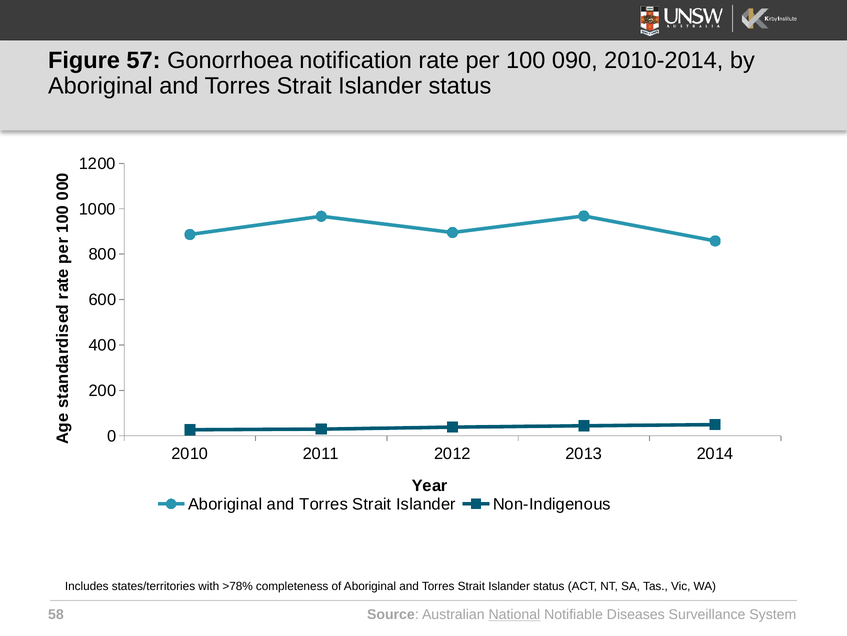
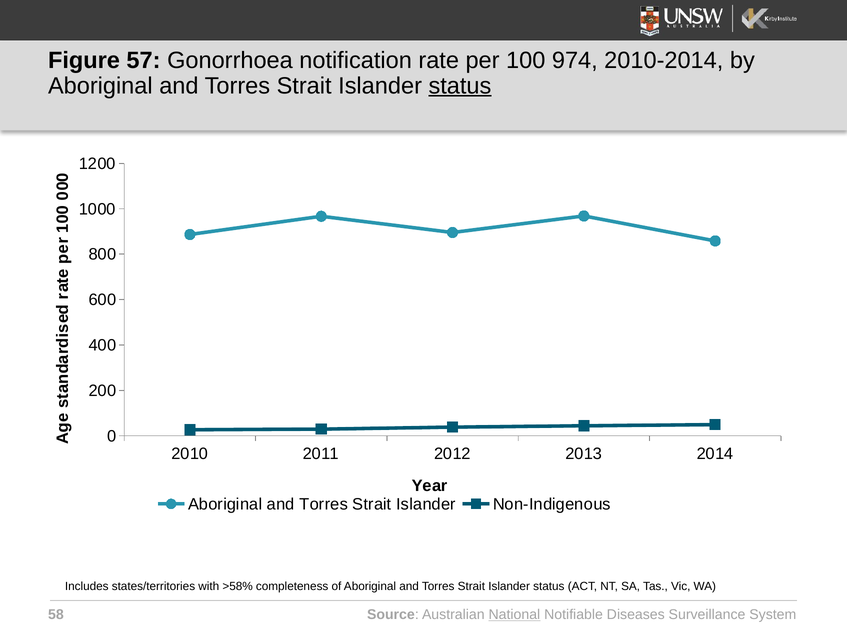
090: 090 -> 974
status at (460, 86) underline: none -> present
>78%: >78% -> >58%
